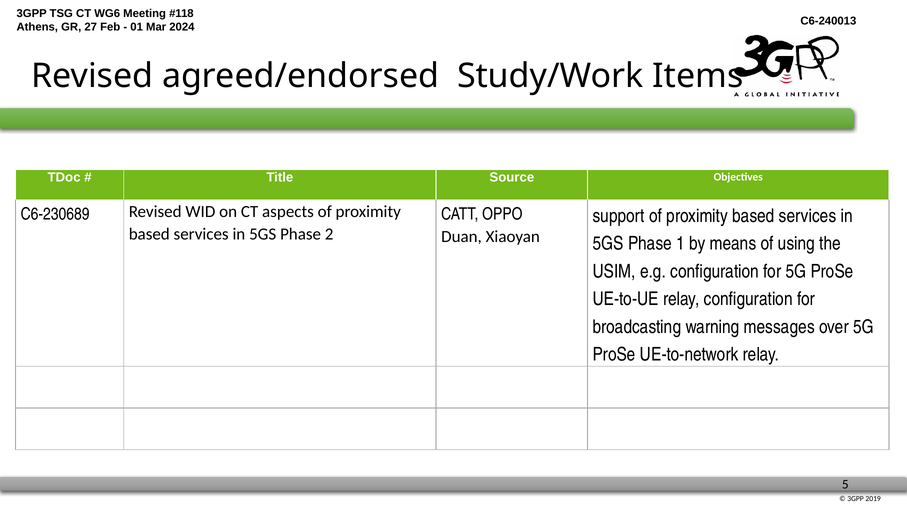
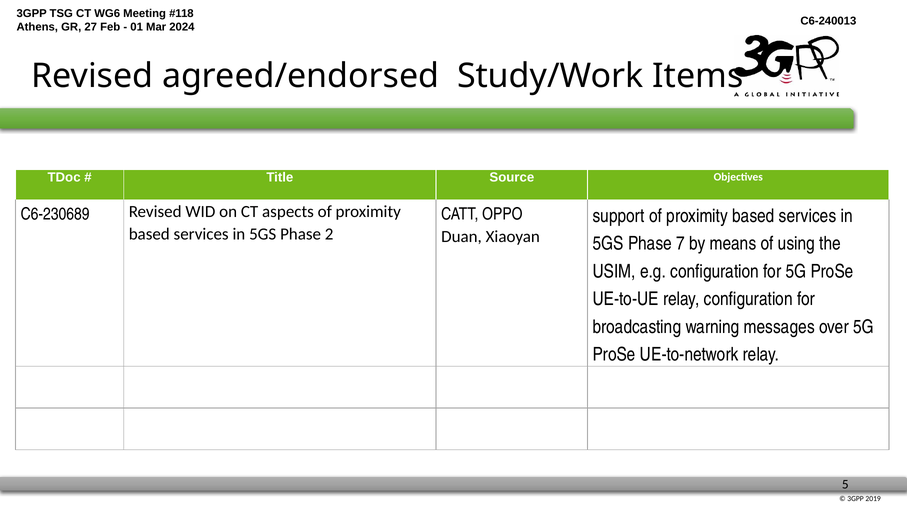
1: 1 -> 7
